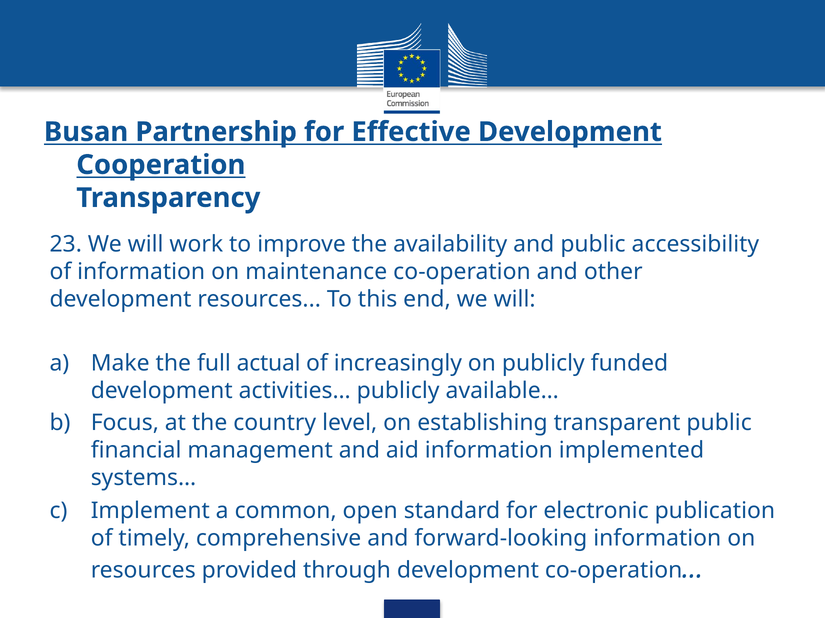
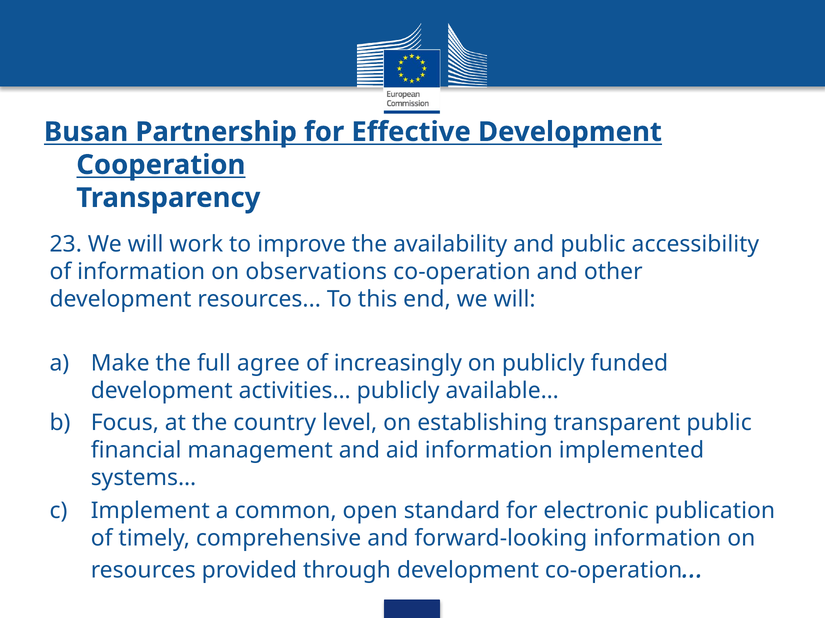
maintenance: maintenance -> observations
actual: actual -> agree
